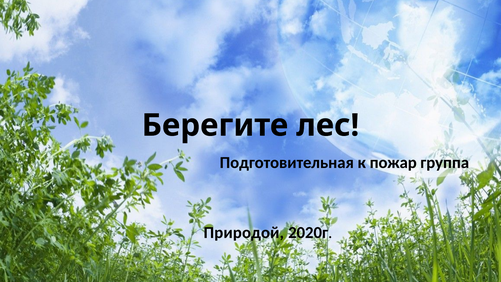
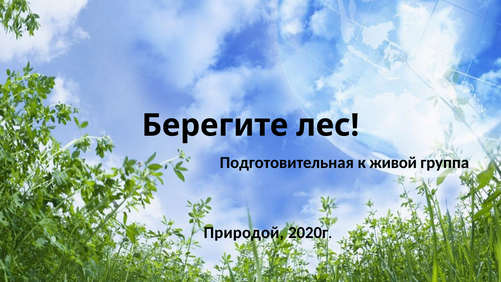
пожар: пожар -> живой
